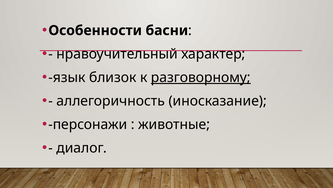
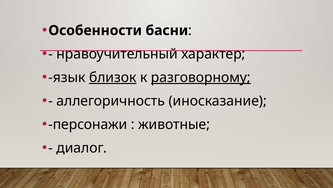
близок underline: none -> present
